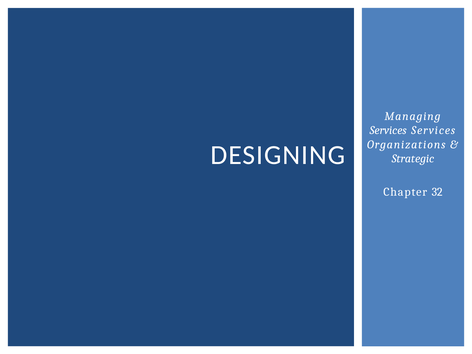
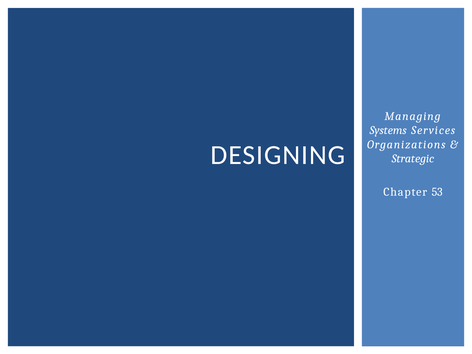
Services at (388, 130): Services -> Systems
32: 32 -> 53
